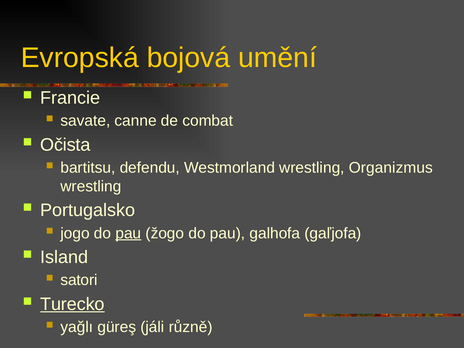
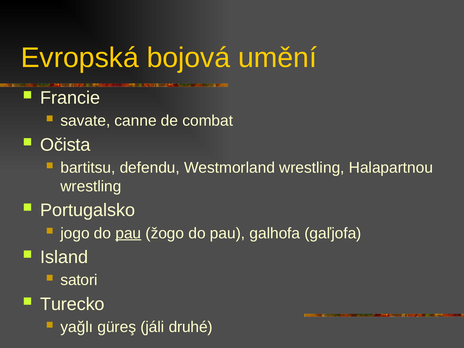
Organizmus: Organizmus -> Halapartnou
Turecko underline: present -> none
různě: různě -> druhé
